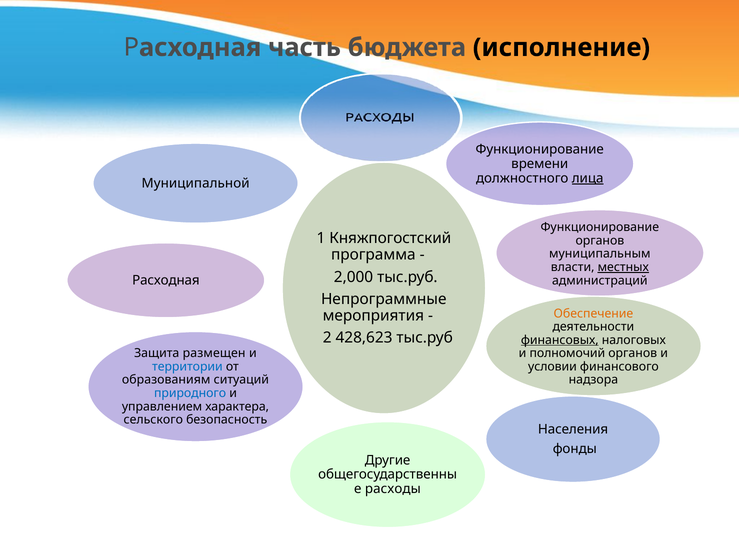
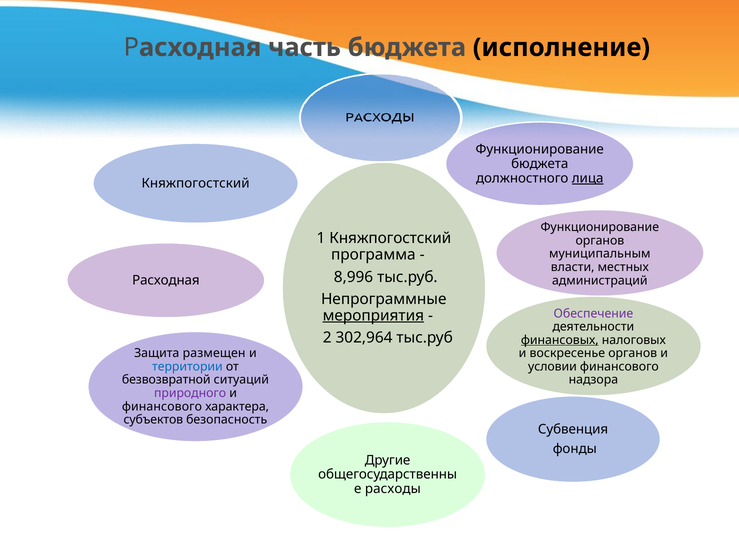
времени at (540, 164): времени -> бюджета
Муниципальной at (196, 183): Муниципальной -> Княжпогостский
местных underline: present -> none
2,000: 2,000 -> 8,996
Обеспечение colour: orange -> purple
мероприятия underline: none -> present
428,623: 428,623 -> 302,964
полномочий: полномочий -> воскресенье
образованиям: образованиям -> безвозвратной
природного colour: blue -> purple
управлением at (162, 407): управлением -> финансового
сельского: сельского -> субъектов
Населения: Населения -> Субвенция
